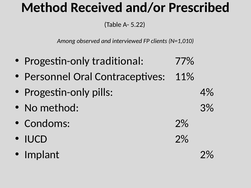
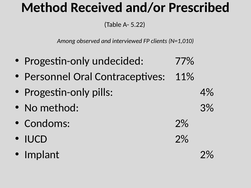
traditional: traditional -> undecided
